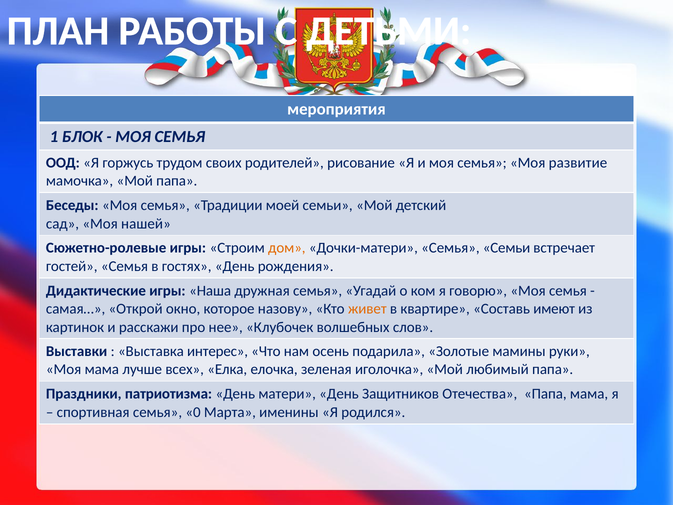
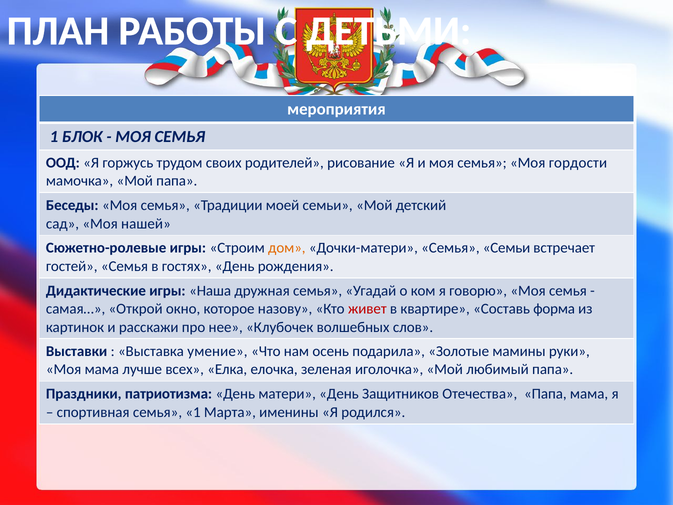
развитие: развитие -> гордости
живет colour: orange -> red
имеют: имеют -> форма
интерес: интерес -> умение
семья 0: 0 -> 1
